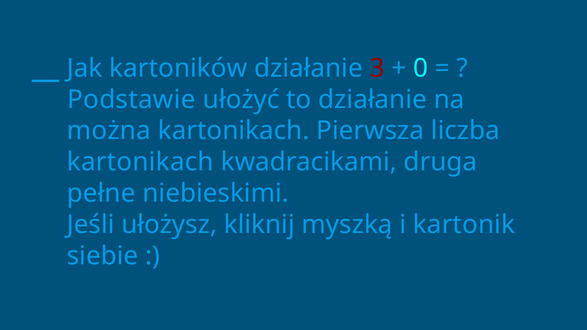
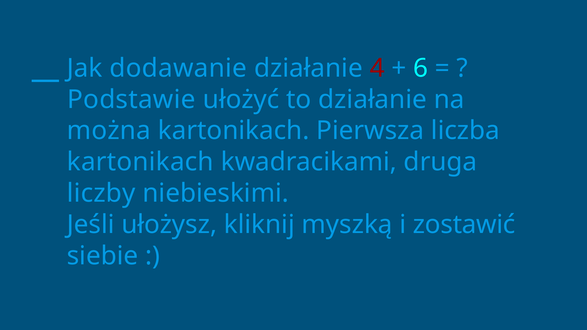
kartoników: kartoników -> dodawanie
3: 3 -> 4
0: 0 -> 6
pełne: pełne -> liczby
kartonik: kartonik -> zostawić
